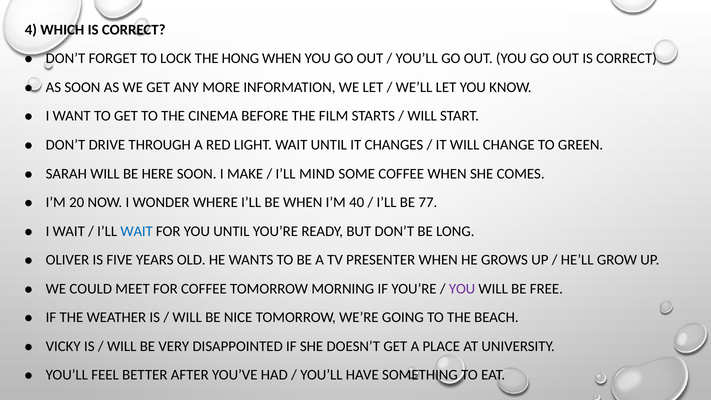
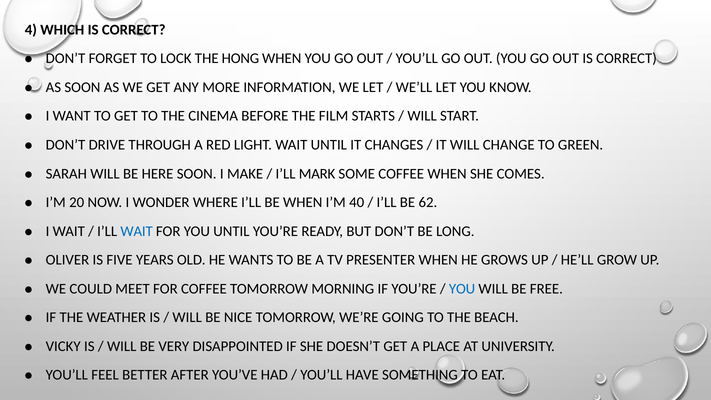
MIND: MIND -> MARK
77: 77 -> 62
YOU at (462, 289) colour: purple -> blue
